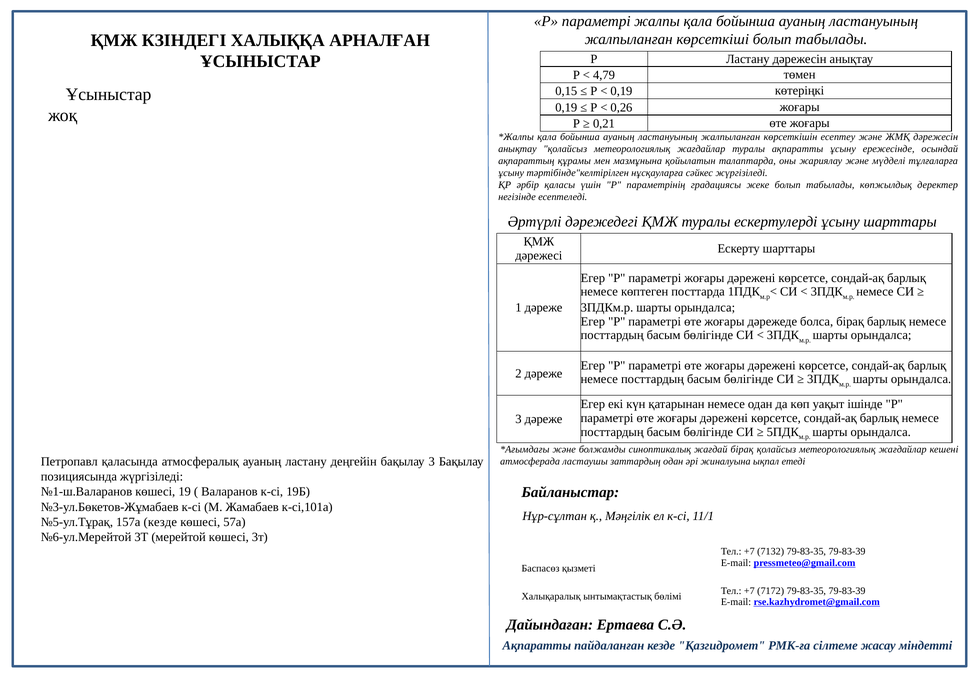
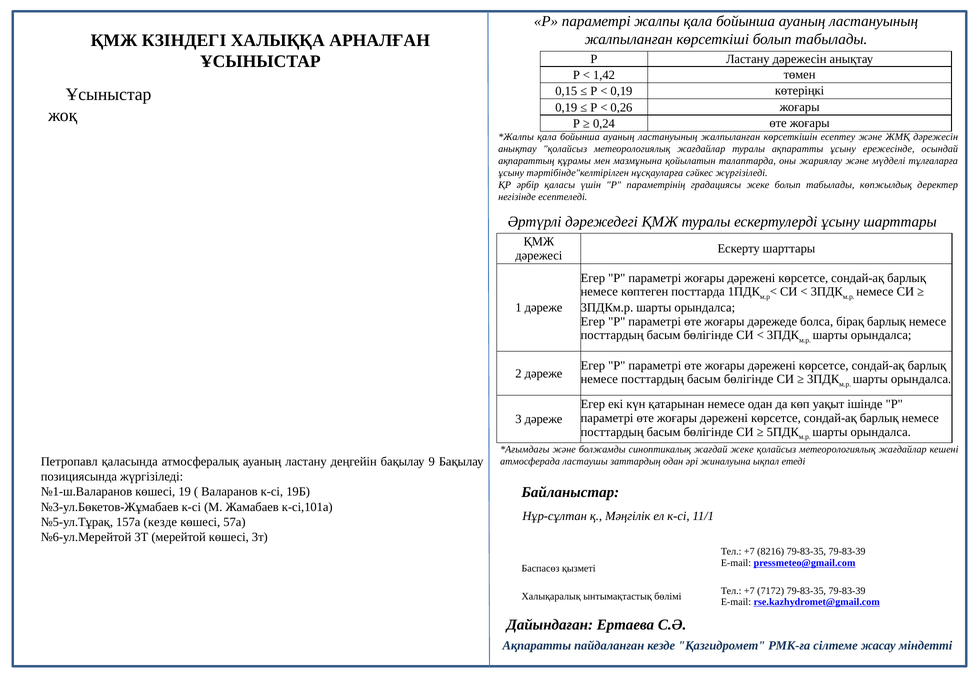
4,79: 4,79 -> 1,42
0,21: 0,21 -> 0,24
жағдай бірақ: бірақ -> жеке
бақылау 3: 3 -> 9
7132: 7132 -> 8216
